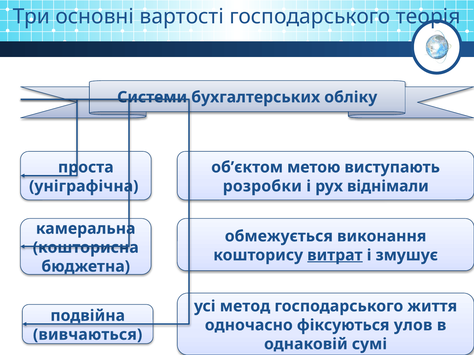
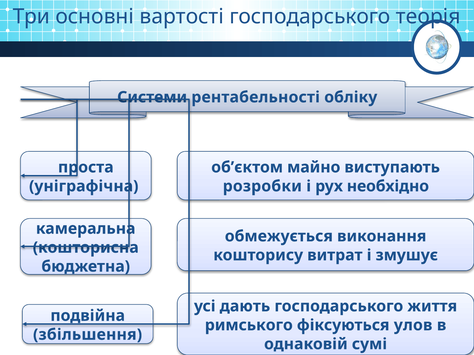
бухгалтерських: бухгалтерських -> рентабельності
метою: метою -> майно
віднімали: віднімали -> необхідно
витрат underline: present -> none
метод: метод -> дають
одночасно: одночасно -> римського
вивчаються: вивчаються -> збільшення
